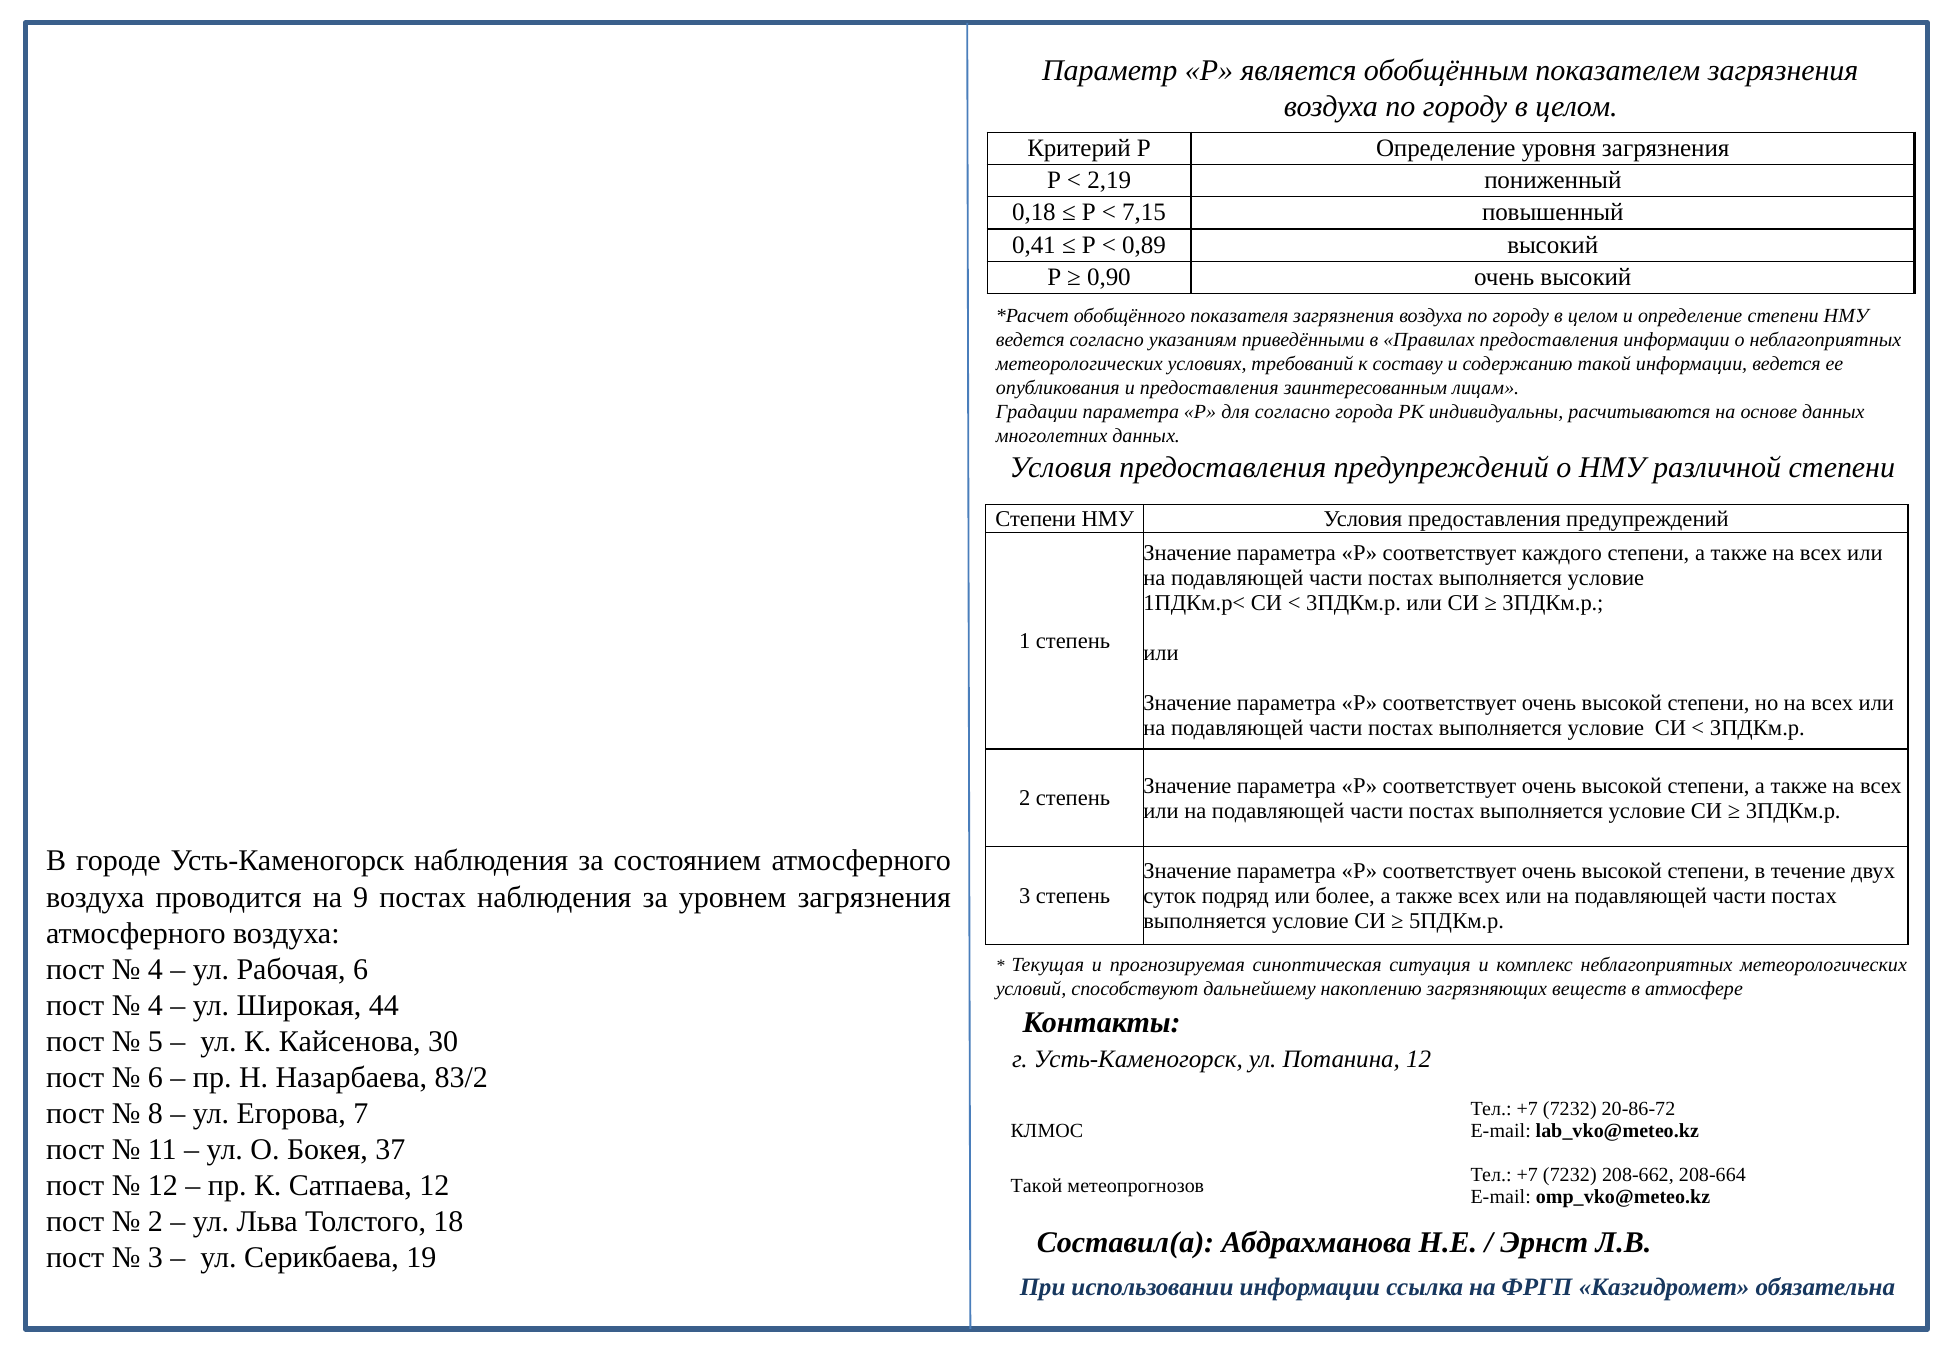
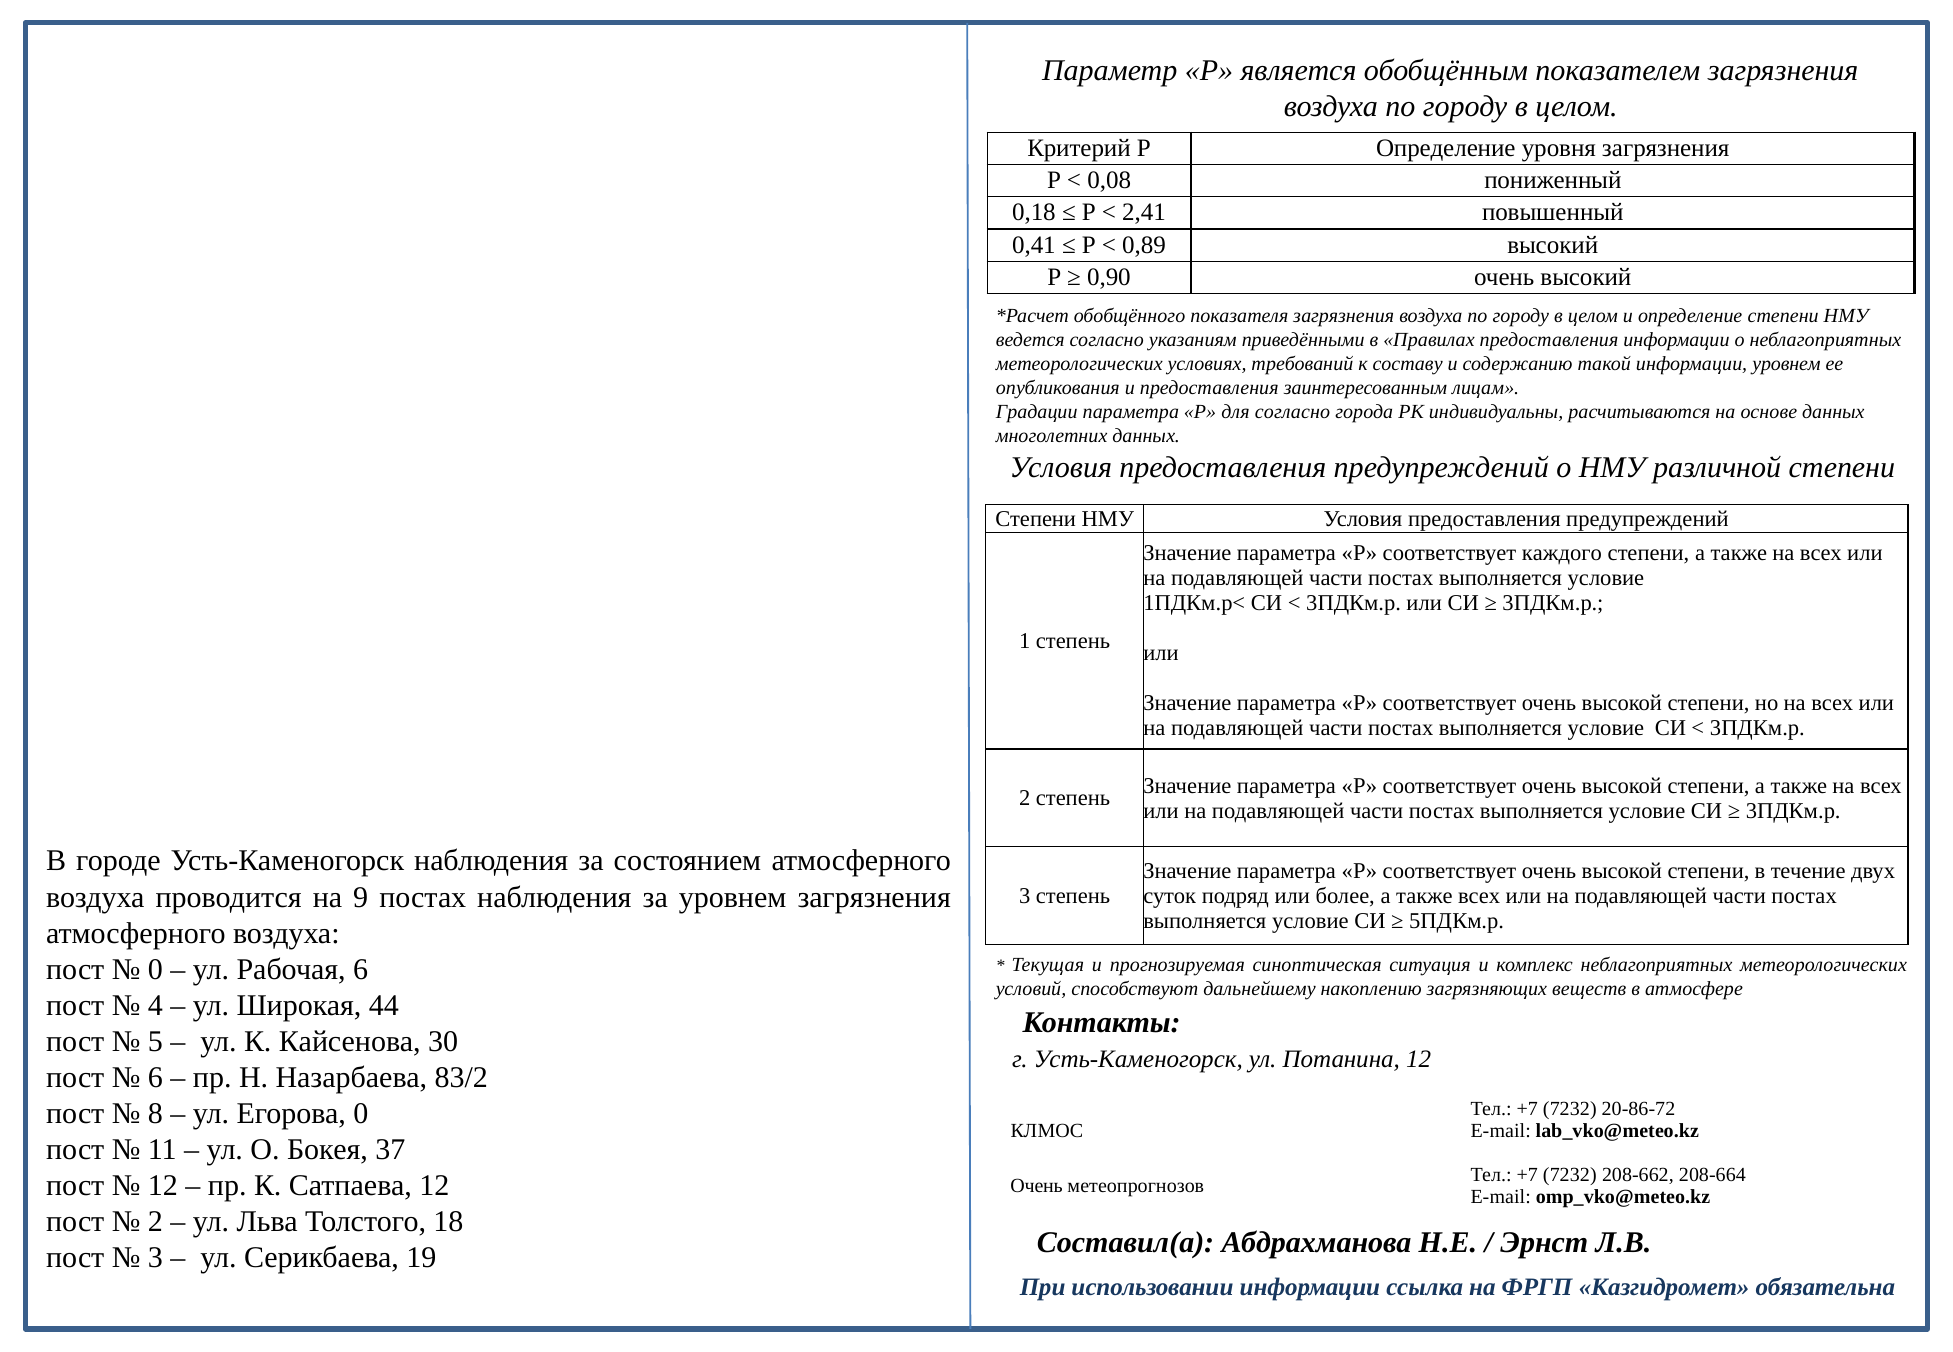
2,19: 2,19 -> 0,08
7,15: 7,15 -> 2,41
информации ведется: ведется -> уровнем
4 at (155, 969): 4 -> 0
Егорова 7: 7 -> 0
Такой at (1036, 1186): Такой -> Очень
